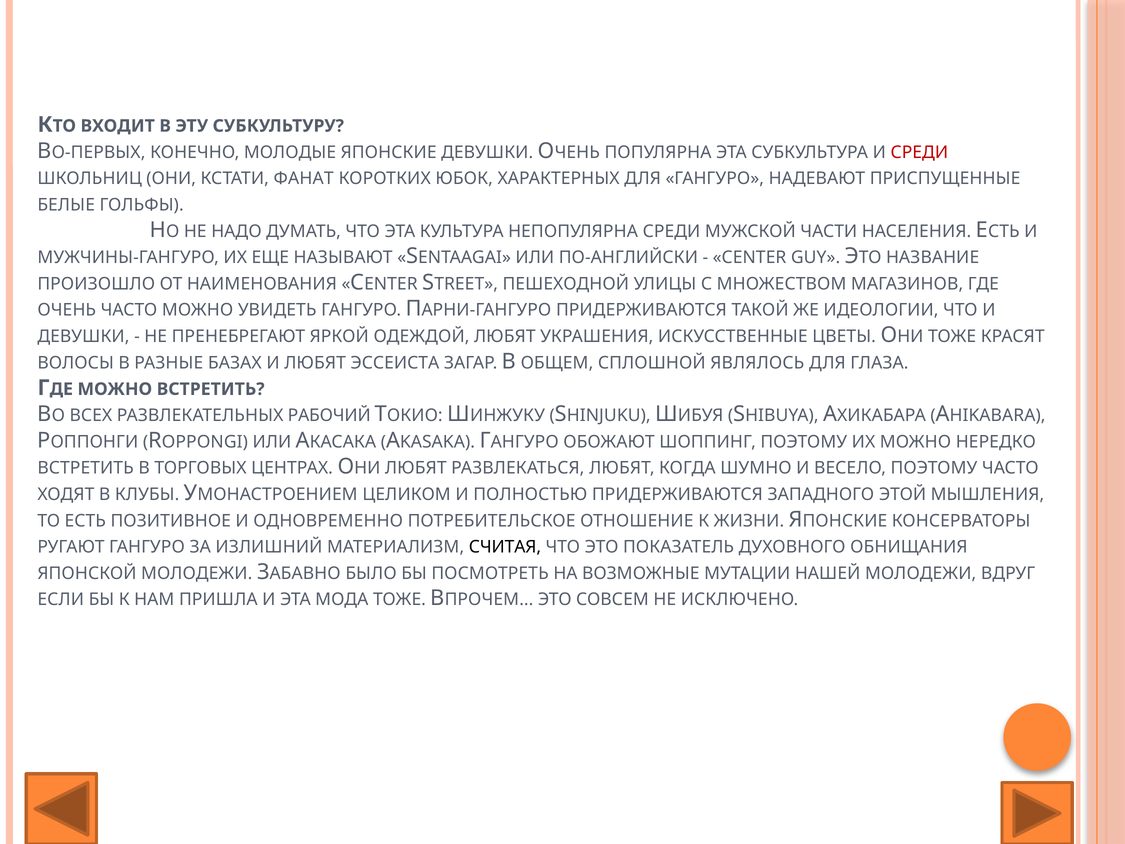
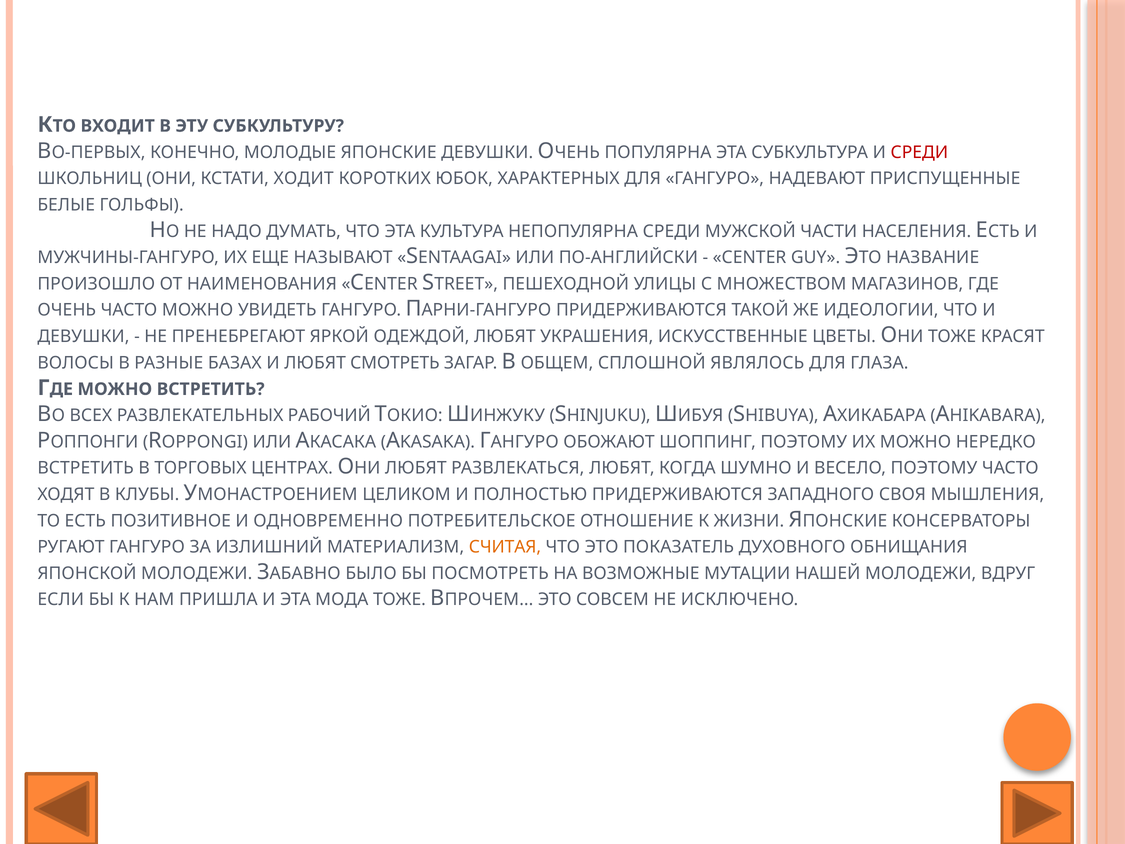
ФАНАТ: ФАНАТ -> ХОДИТ
ЭССЕИСТА: ЭССЕИСТА -> СМОТРЕТЬ
ЭТОЙ: ЭТОЙ -> СВОЯ
СЧИТАЯ colour: black -> orange
